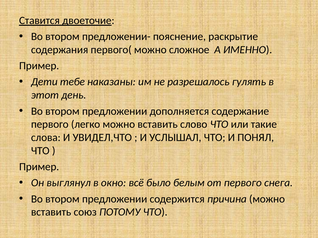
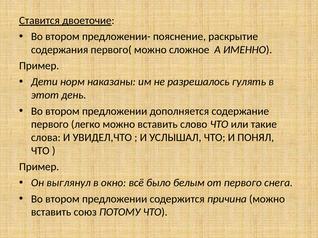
тебе: тебе -> норм
